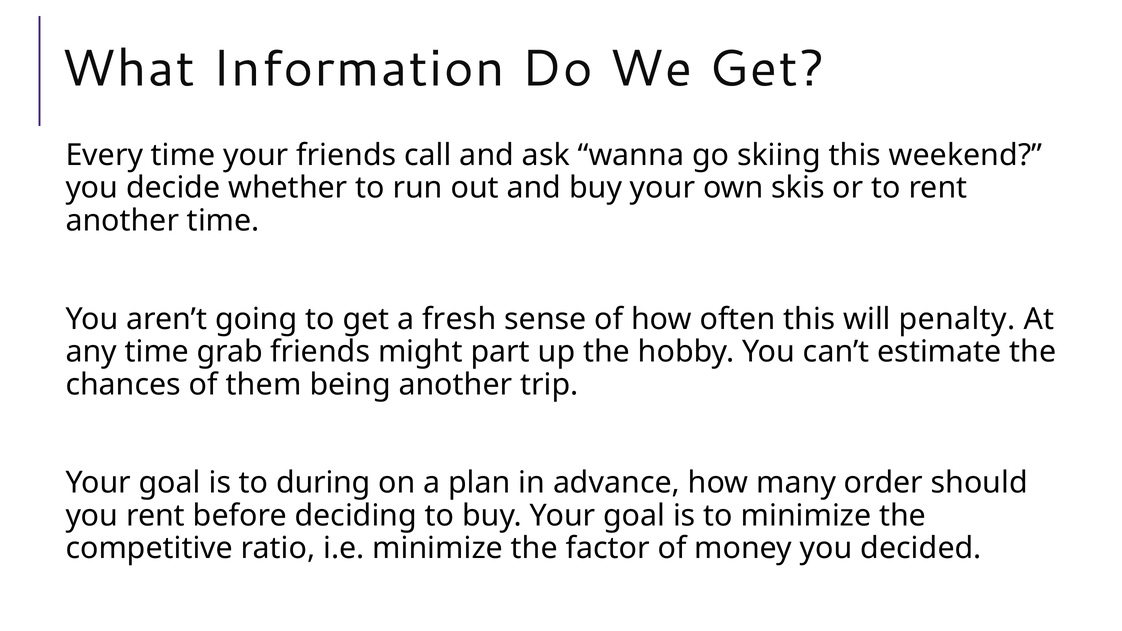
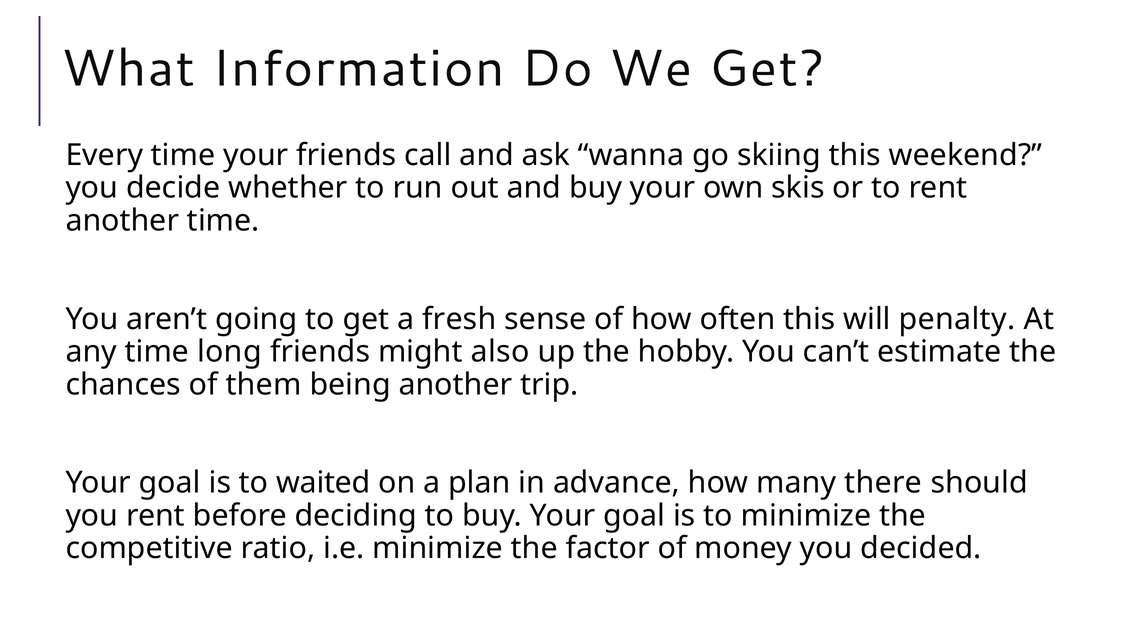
grab: grab -> long
part: part -> also
during: during -> waited
order: order -> there
